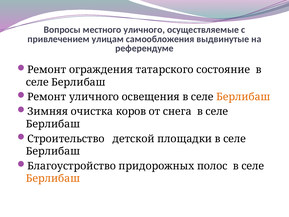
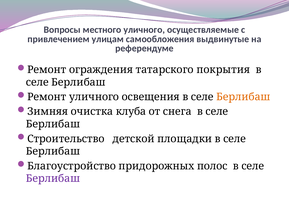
состояние: состояние -> покрытия
коров: коров -> клуба
Берлибаш at (53, 178) colour: orange -> purple
